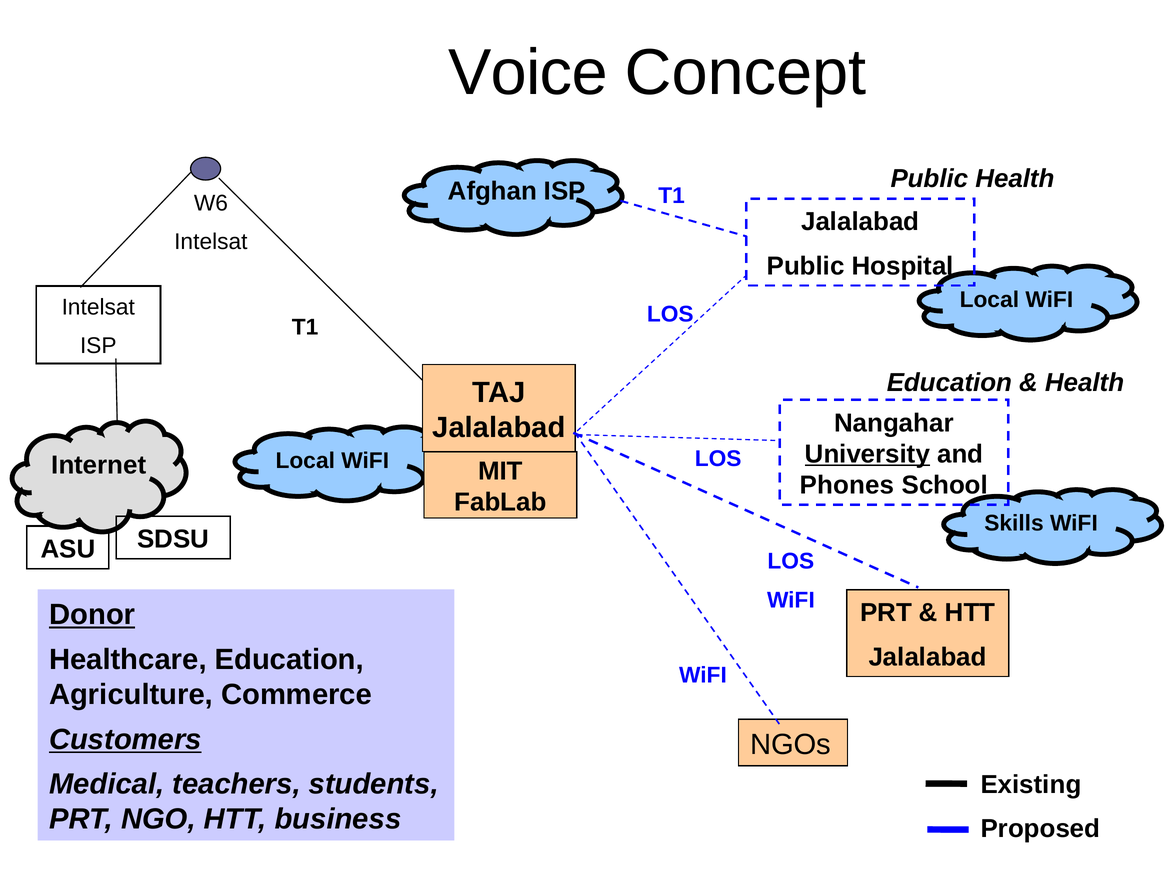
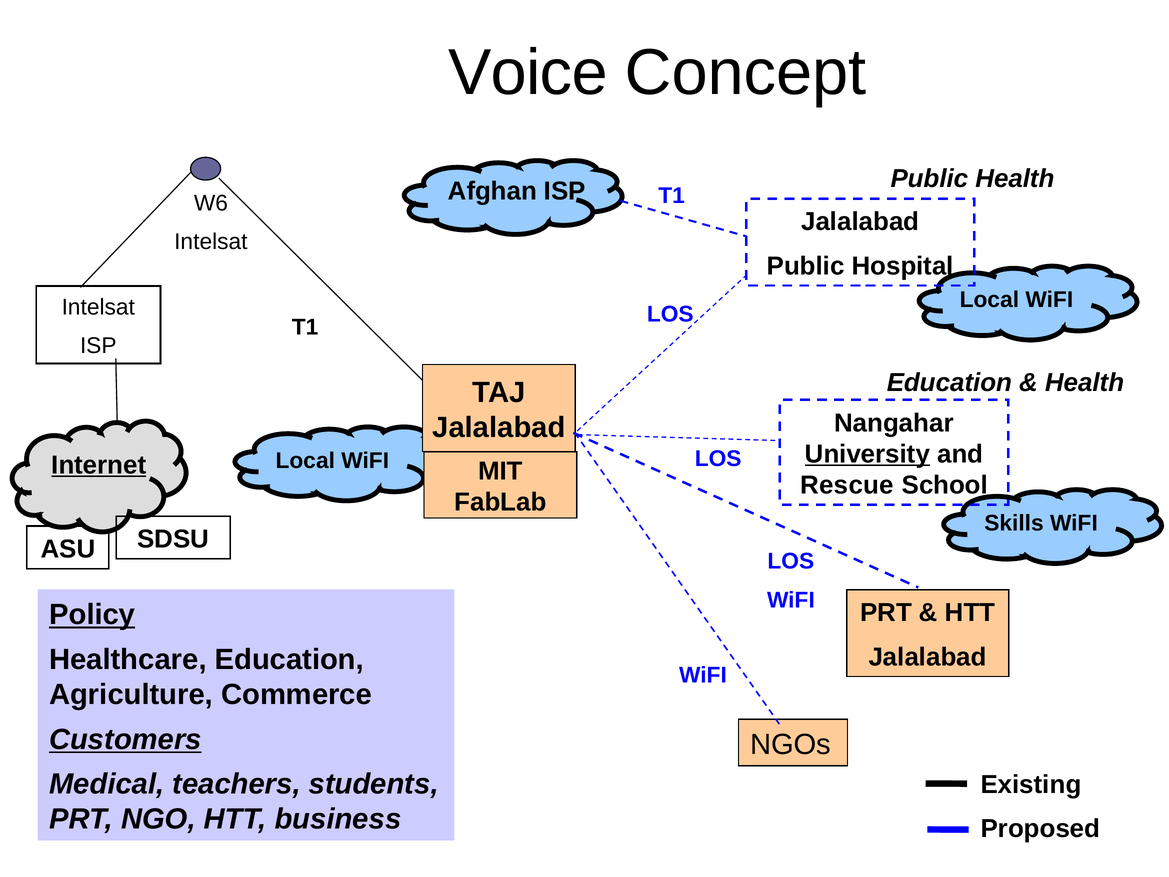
Internet underline: none -> present
Phones: Phones -> Rescue
Donor: Donor -> Policy
